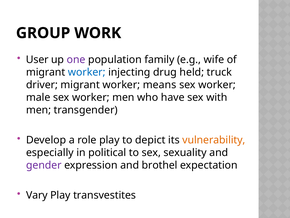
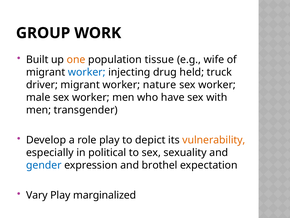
User: User -> Built
one colour: purple -> orange
family: family -> tissue
means: means -> nature
gender colour: purple -> blue
transvestites: transvestites -> marginalized
